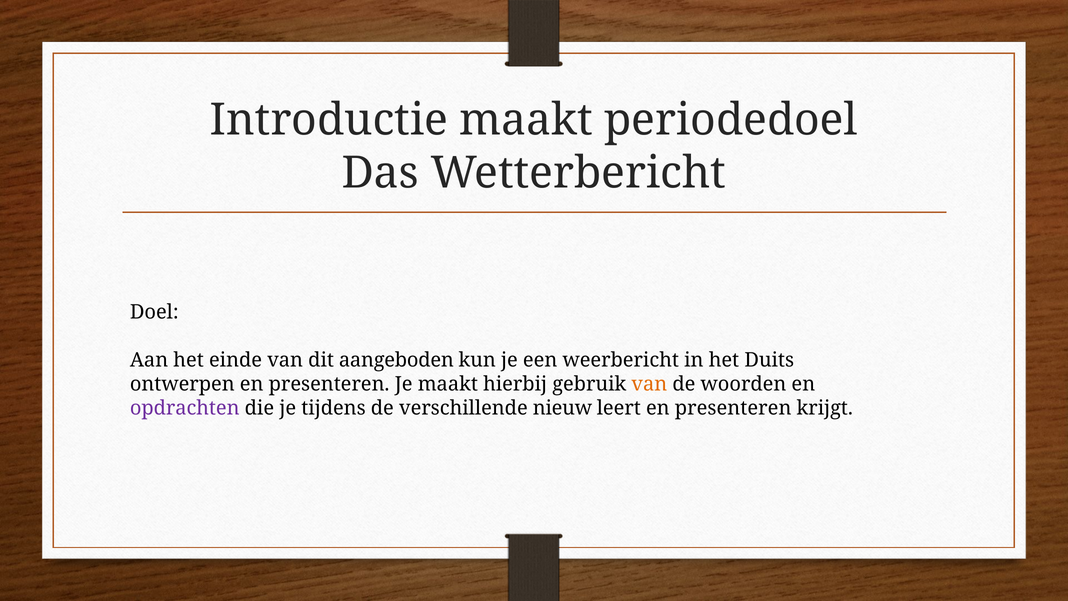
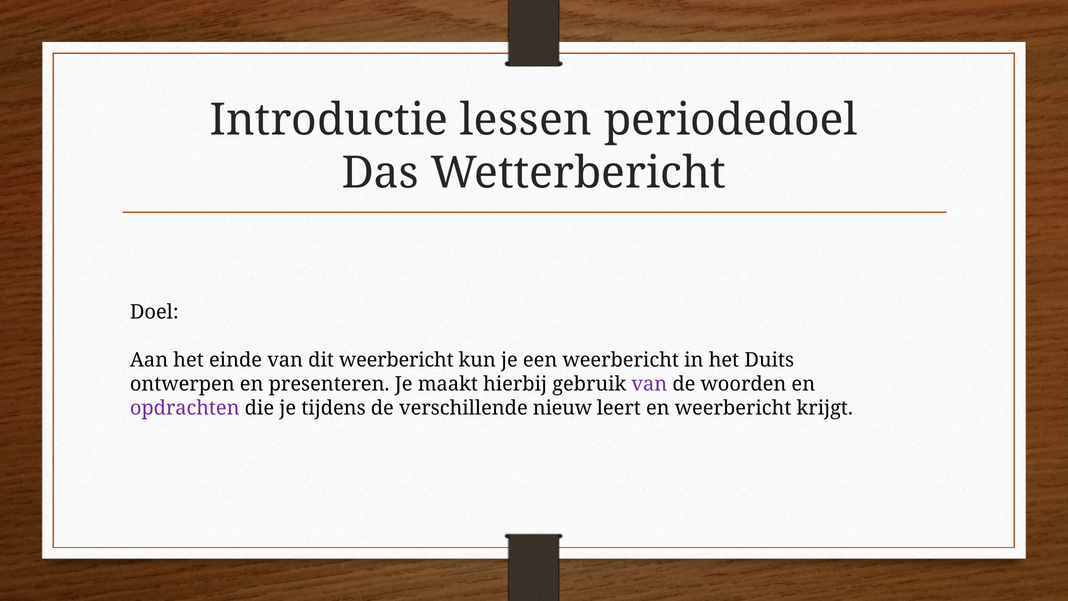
Introductie maakt: maakt -> lessen
dit aangeboden: aangeboden -> weerbericht
van at (649, 384) colour: orange -> purple
leert en presenteren: presenteren -> weerbericht
